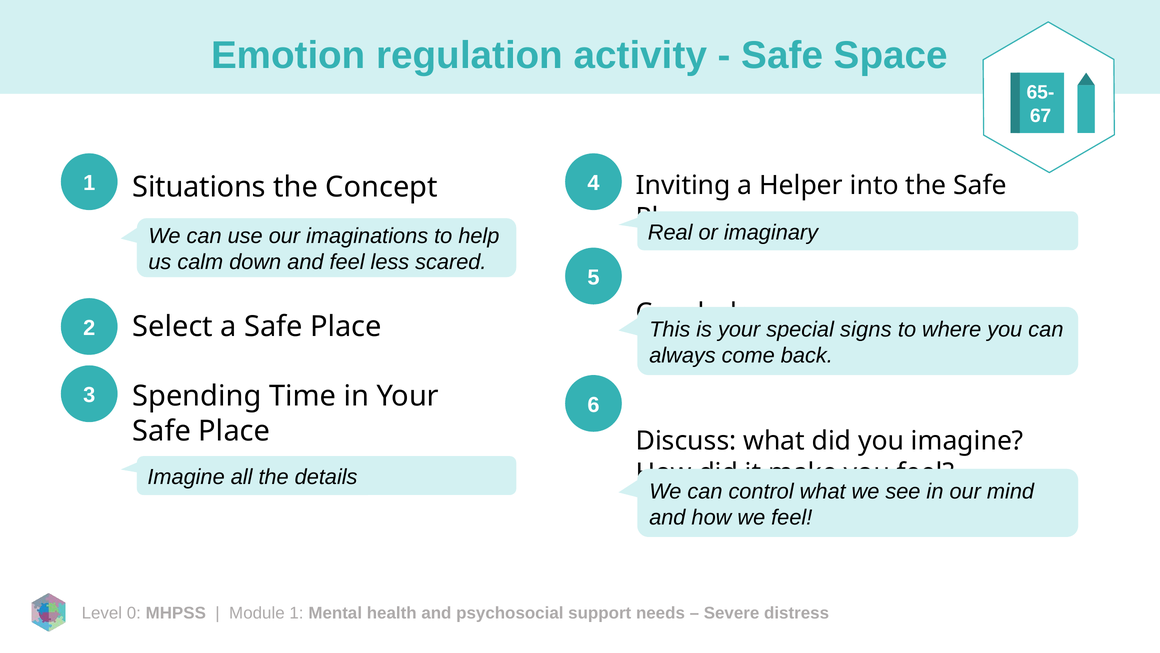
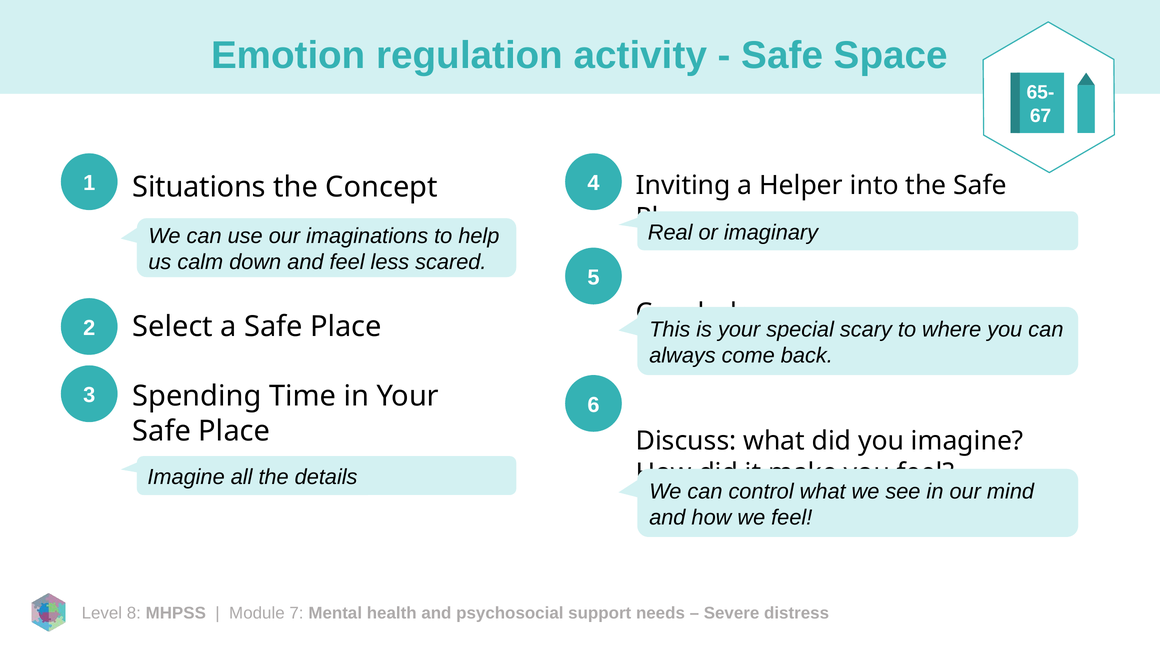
signs: signs -> scary
0: 0 -> 8
1 at (297, 613): 1 -> 7
